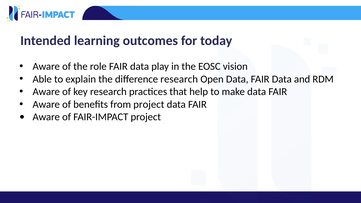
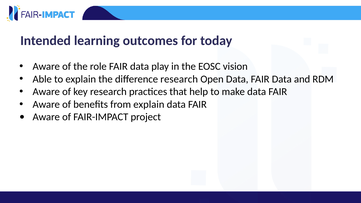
from project: project -> explain
